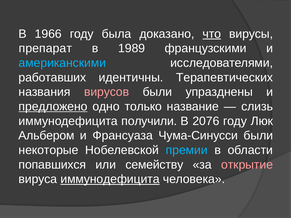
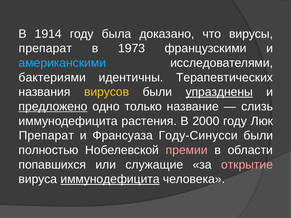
1966: 1966 -> 1914
что underline: present -> none
1989: 1989 -> 1973
работавших: работавших -> бактериями
вирусов colour: pink -> yellow
упразднены underline: none -> present
получили: получили -> растения
2076: 2076 -> 2000
Альбером at (46, 136): Альбером -> Препарат
Чума-Синусси: Чума-Синусси -> Году-Синусси
некоторые: некоторые -> полностью
премии colour: light blue -> pink
семейству: семейству -> служащие
